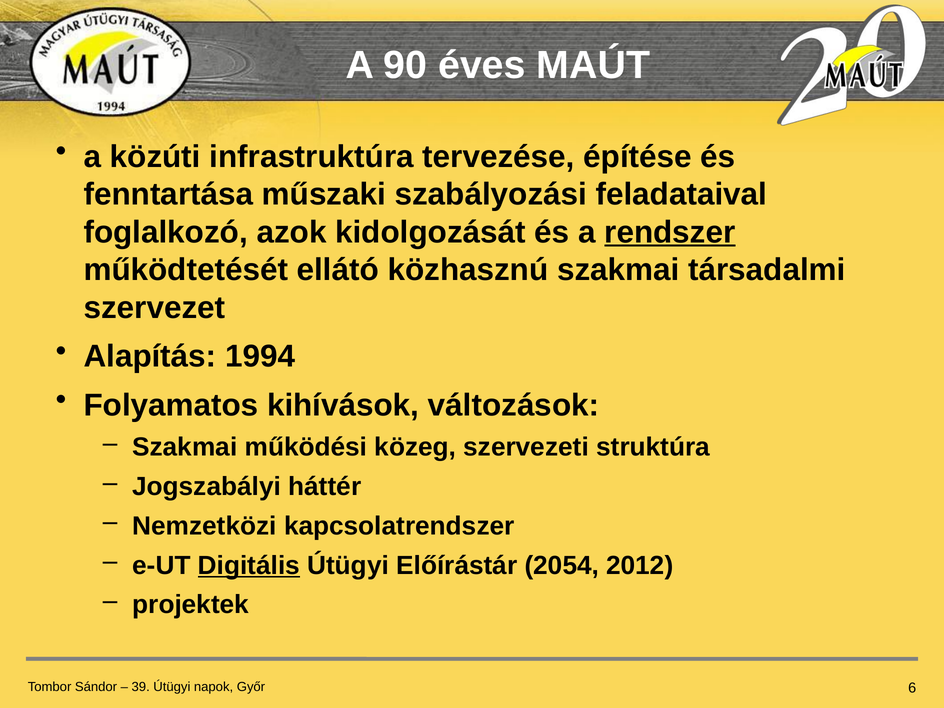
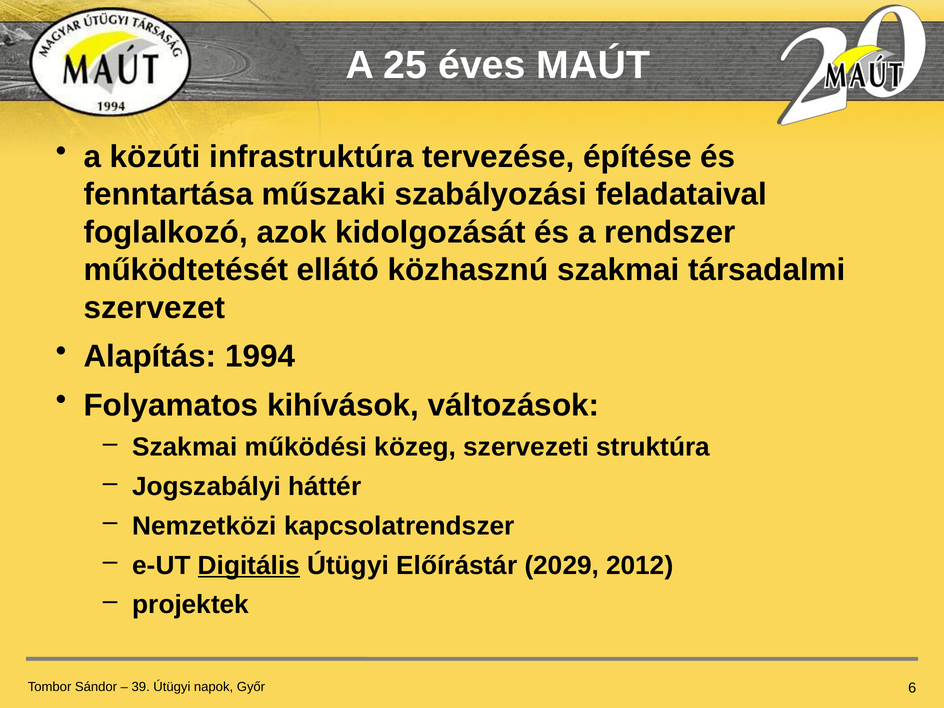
90: 90 -> 25
rendszer underline: present -> none
2054: 2054 -> 2029
